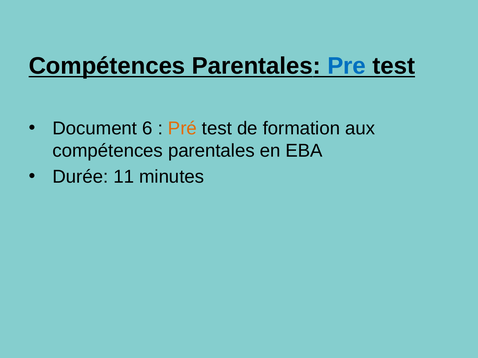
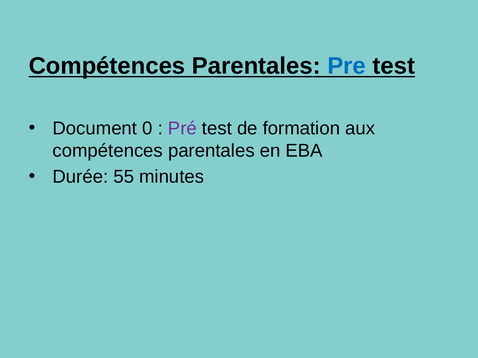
6: 6 -> 0
Pré colour: orange -> purple
11: 11 -> 55
